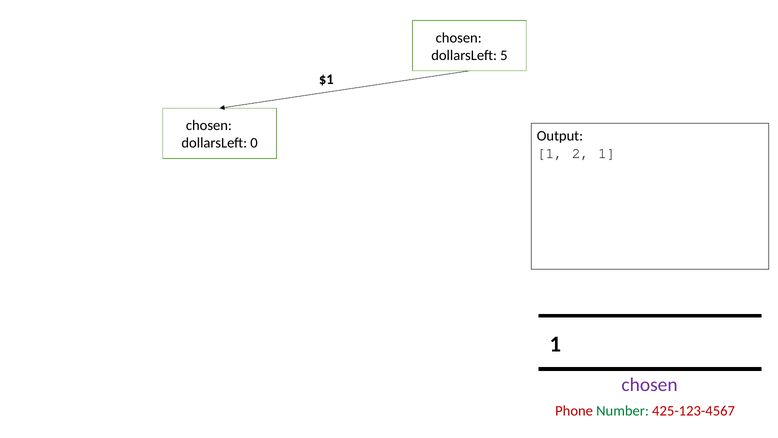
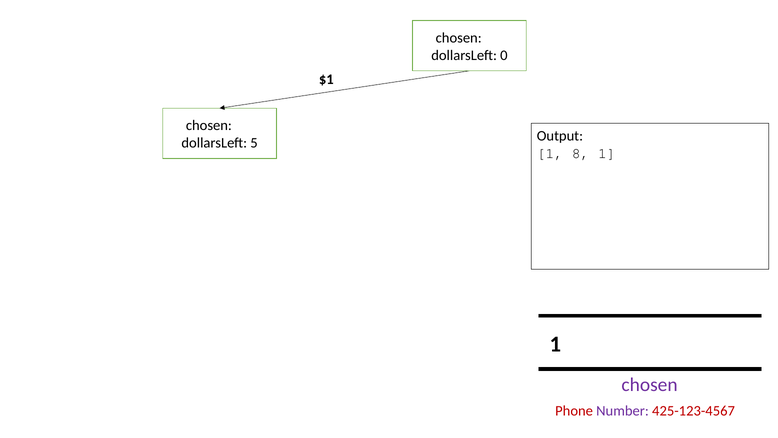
5: 5 -> 0
0: 0 -> 5
2: 2 -> 8
Number colour: green -> purple
